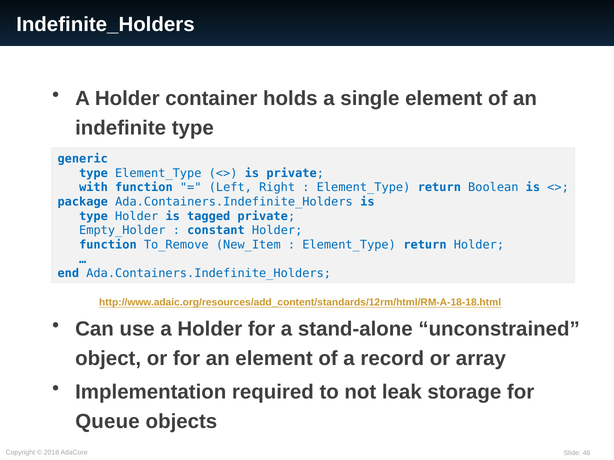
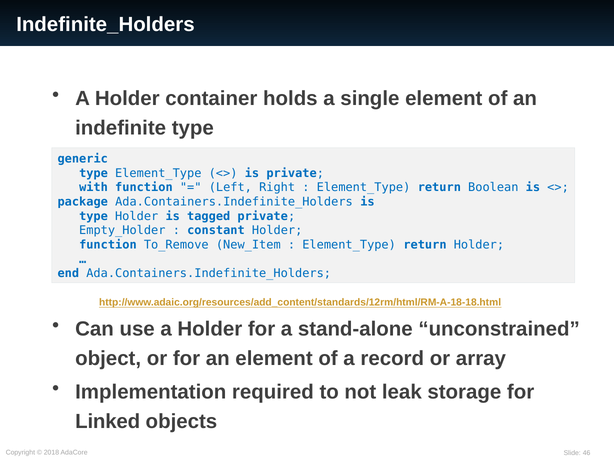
Queue: Queue -> Linked
